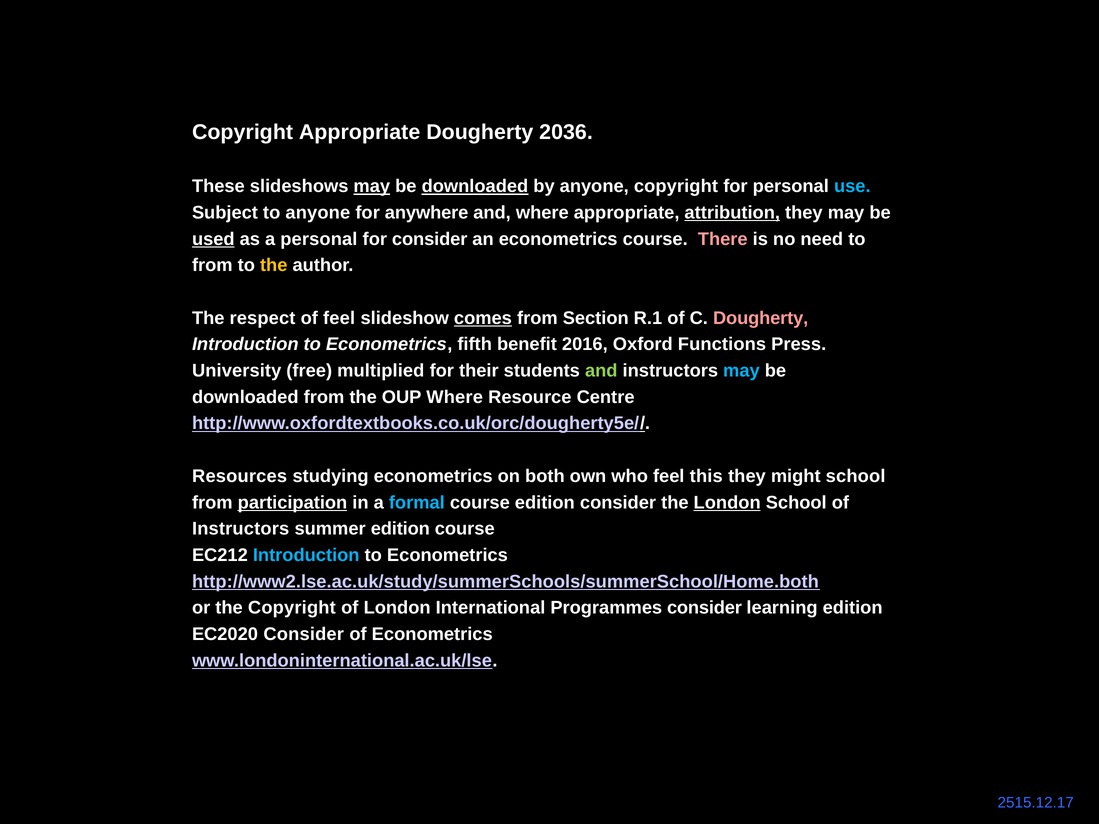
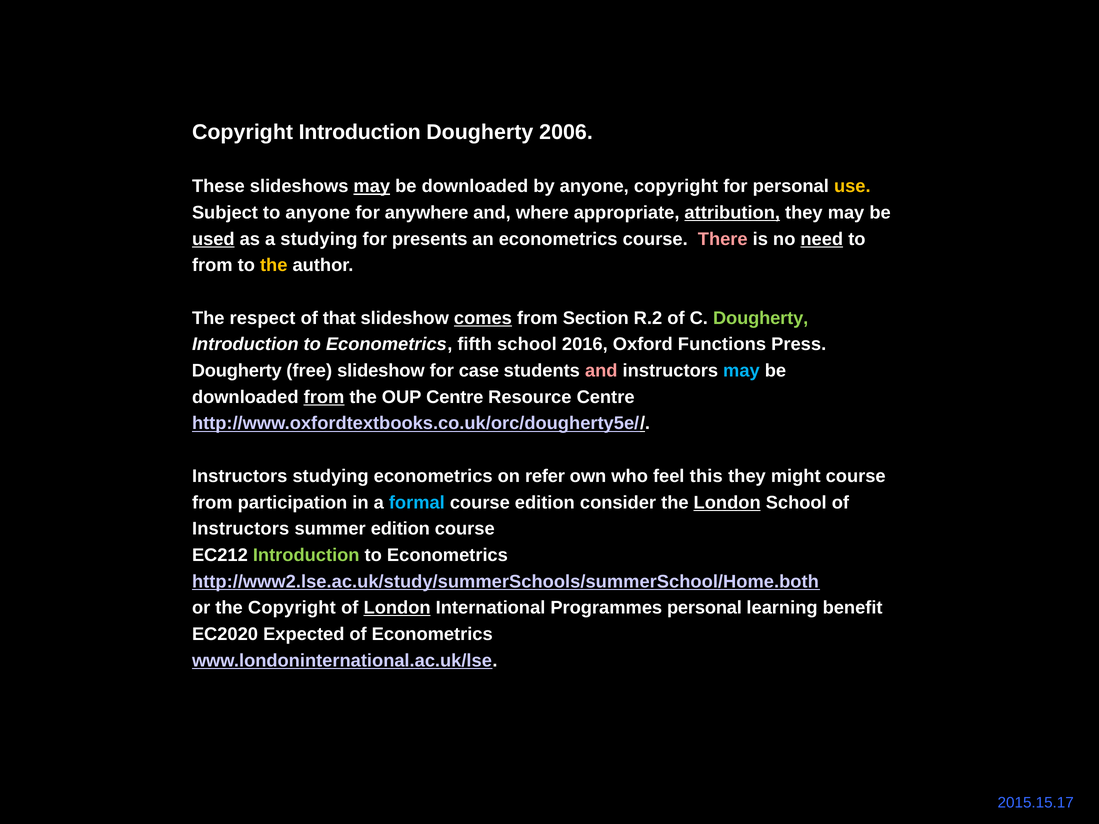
Copyright Appropriate: Appropriate -> Introduction
2036: 2036 -> 2006
downloaded at (475, 186) underline: present -> none
use colour: light blue -> yellow
a personal: personal -> studying
for consider: consider -> presents
need underline: none -> present
of feel: feel -> that
R.1: R.1 -> R.2
Dougherty at (761, 318) colour: pink -> light green
fifth benefit: benefit -> school
University at (237, 371): University -> Dougherty
free multiplied: multiplied -> slideshow
their: their -> case
and at (601, 371) colour: light green -> pink
from at (324, 397) underline: none -> present
OUP Where: Where -> Centre
Resources at (240, 476): Resources -> Instructors
both: both -> refer
might school: school -> course
participation underline: present -> none
Introduction at (306, 555) colour: light blue -> light green
London at (397, 608) underline: none -> present
Programmes consider: consider -> personal
learning edition: edition -> benefit
EC2020 Consider: Consider -> Expected
2515.12.17: 2515.12.17 -> 2015.15.17
